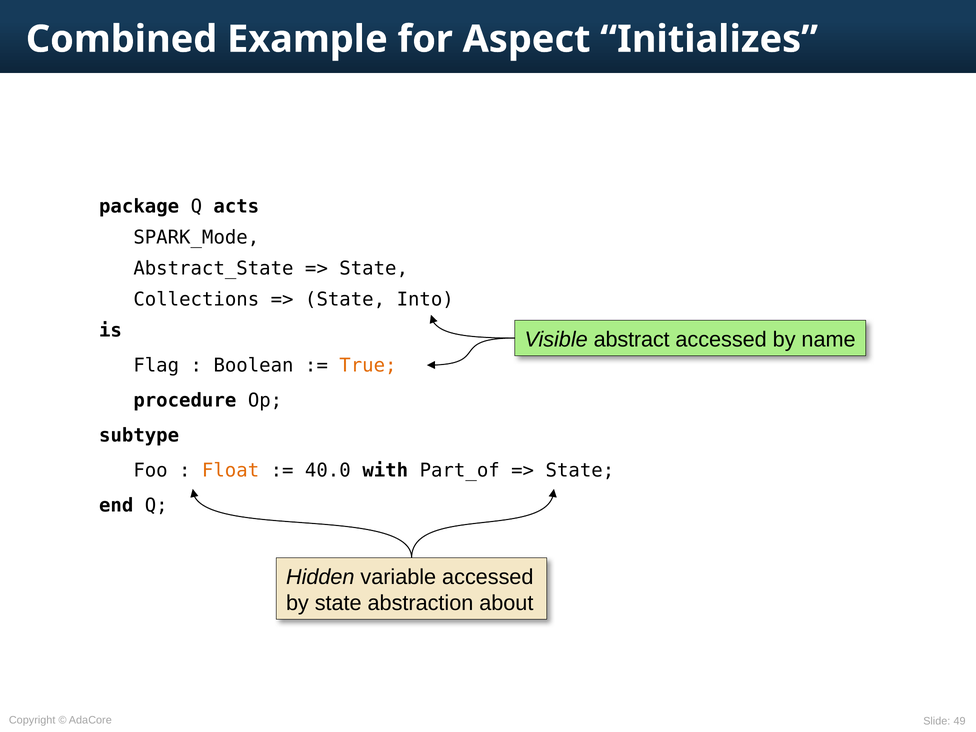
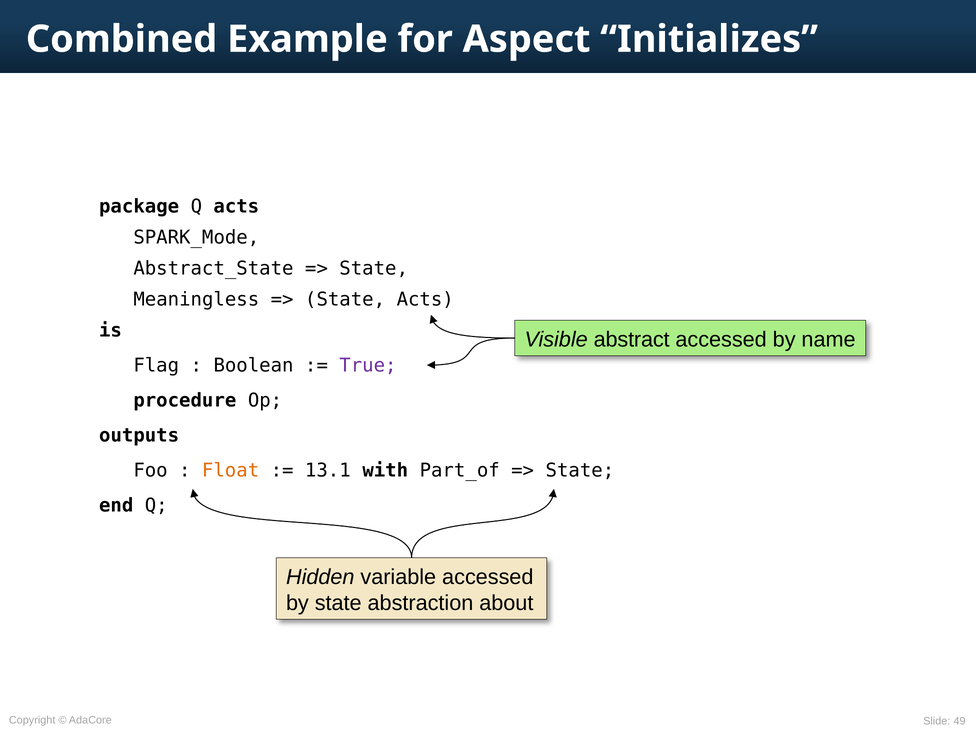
Collections: Collections -> Meaningless
State Into: Into -> Acts
True colour: orange -> purple
subtype: subtype -> outputs
40.0: 40.0 -> 13.1
